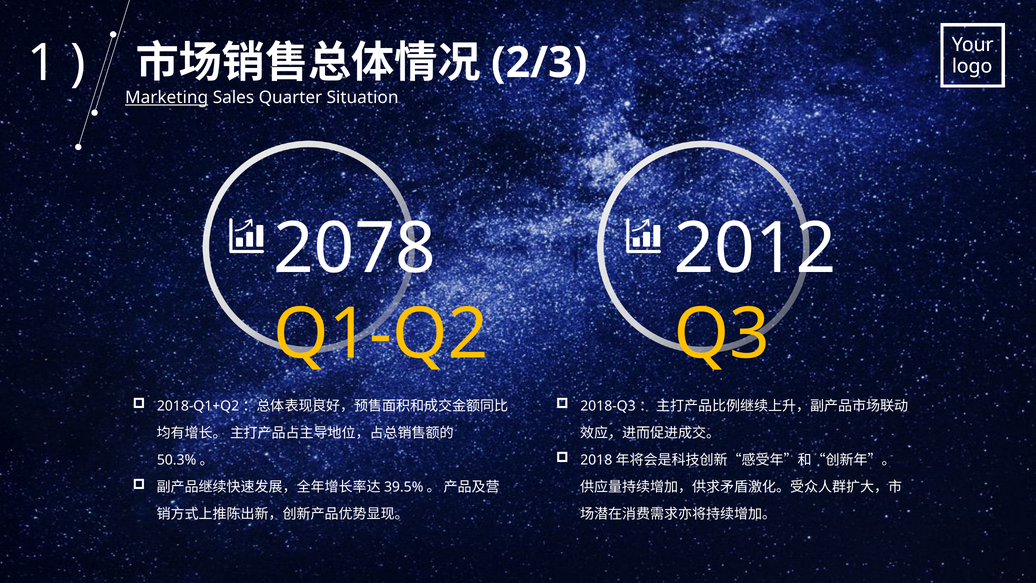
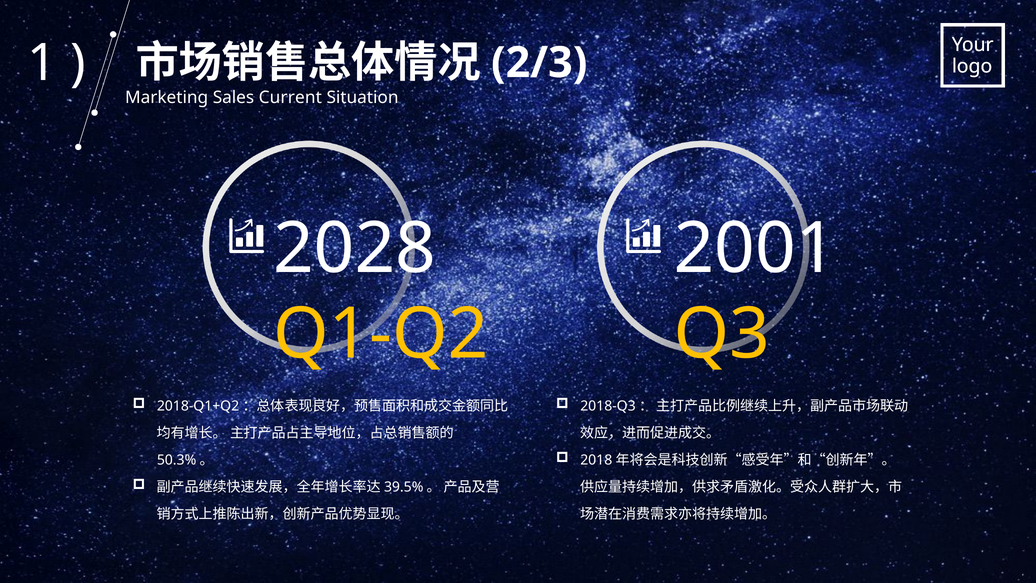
Marketing underline: present -> none
Quarter: Quarter -> Current
2078: 2078 -> 2028
2012: 2012 -> 2001
